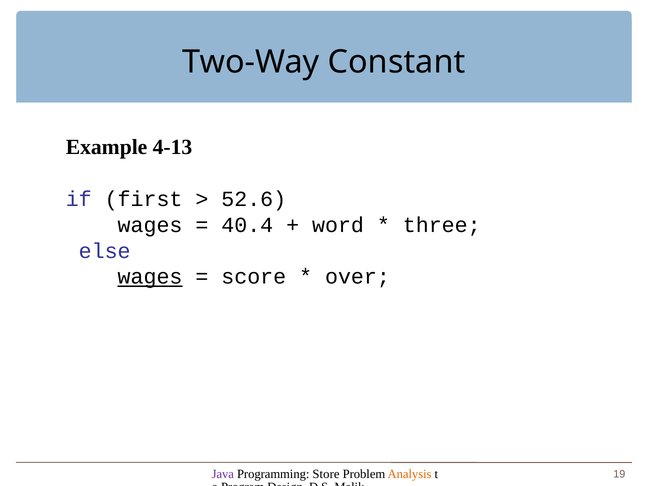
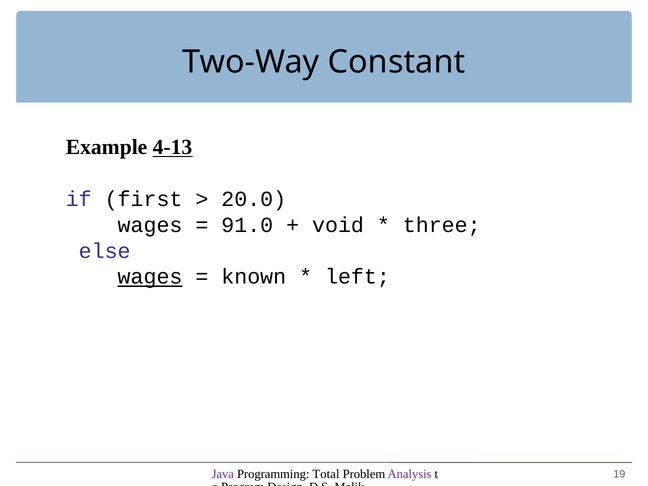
4-13 underline: none -> present
52.6: 52.6 -> 20.0
40.4: 40.4 -> 91.0
word: word -> void
score: score -> known
over: over -> left
Store: Store -> Total
Analysis colour: orange -> purple
